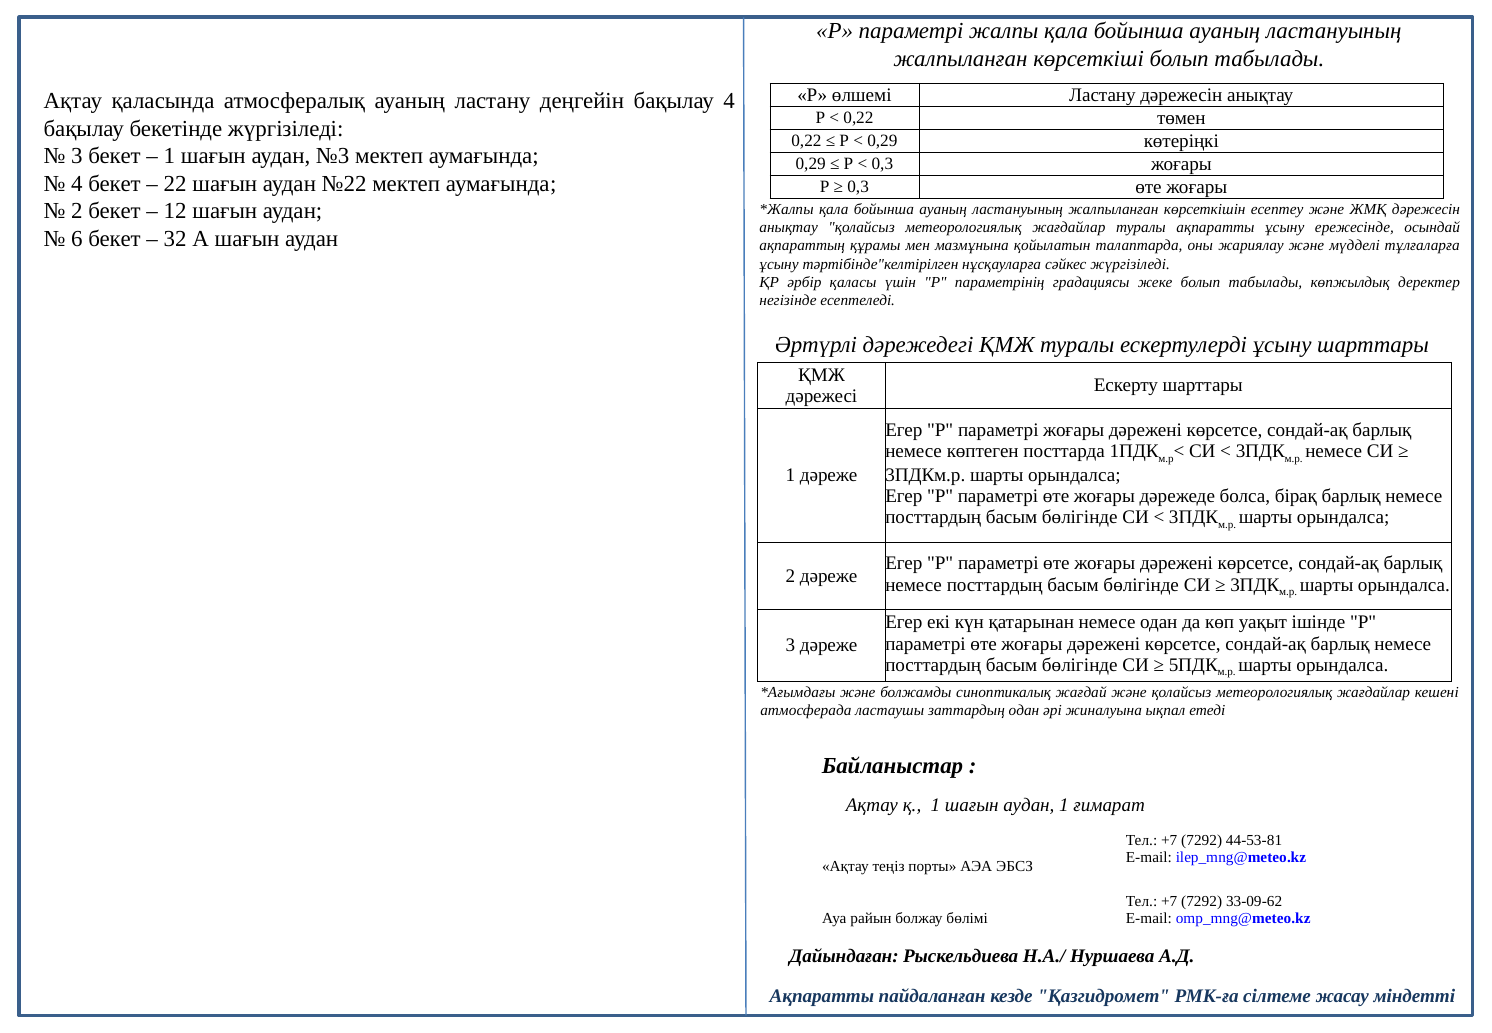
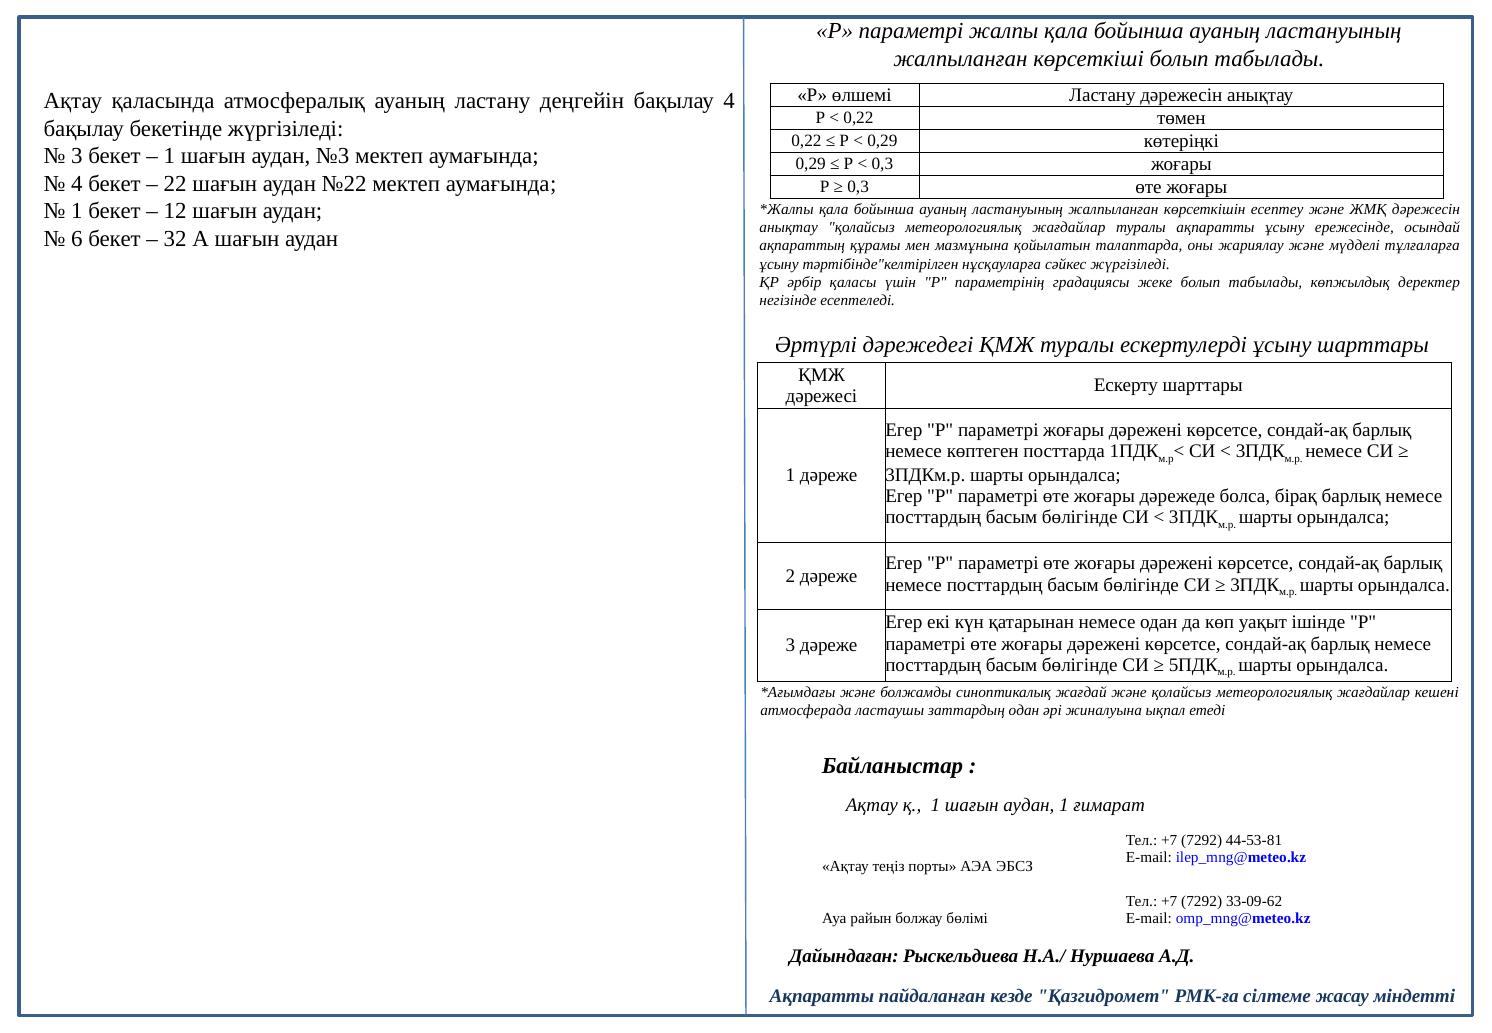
2 at (77, 211): 2 -> 1
